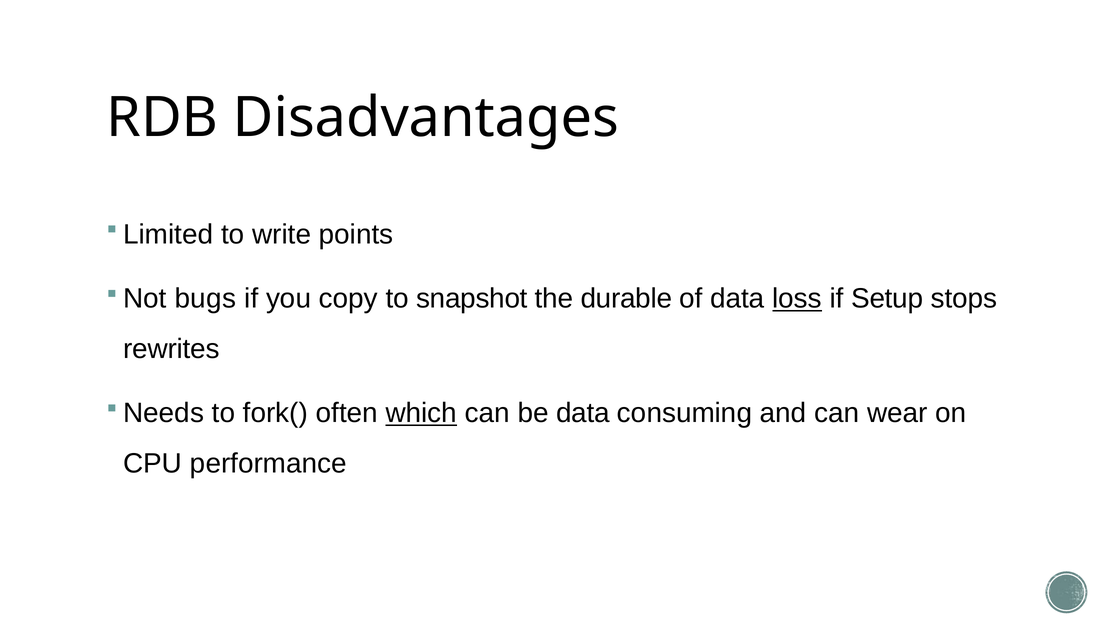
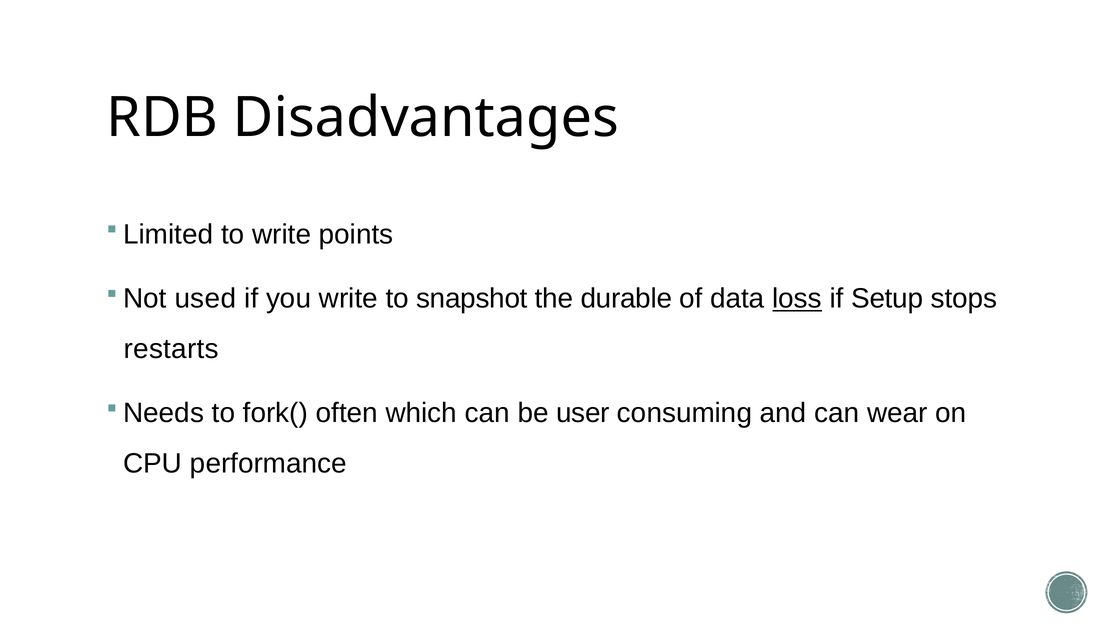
bugs: bugs -> used
you copy: copy -> write
rewrites: rewrites -> restarts
which underline: present -> none
be data: data -> user
